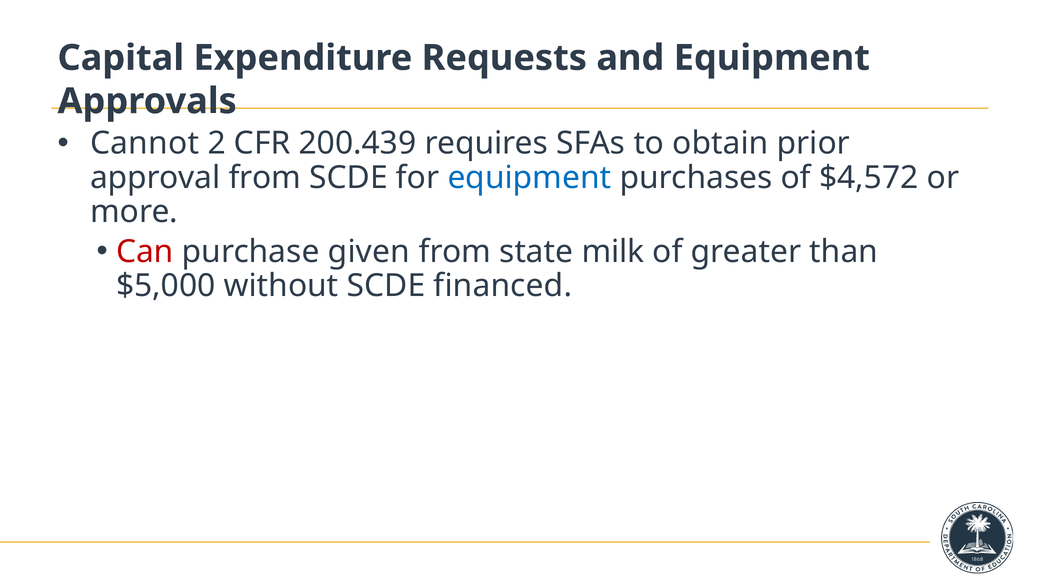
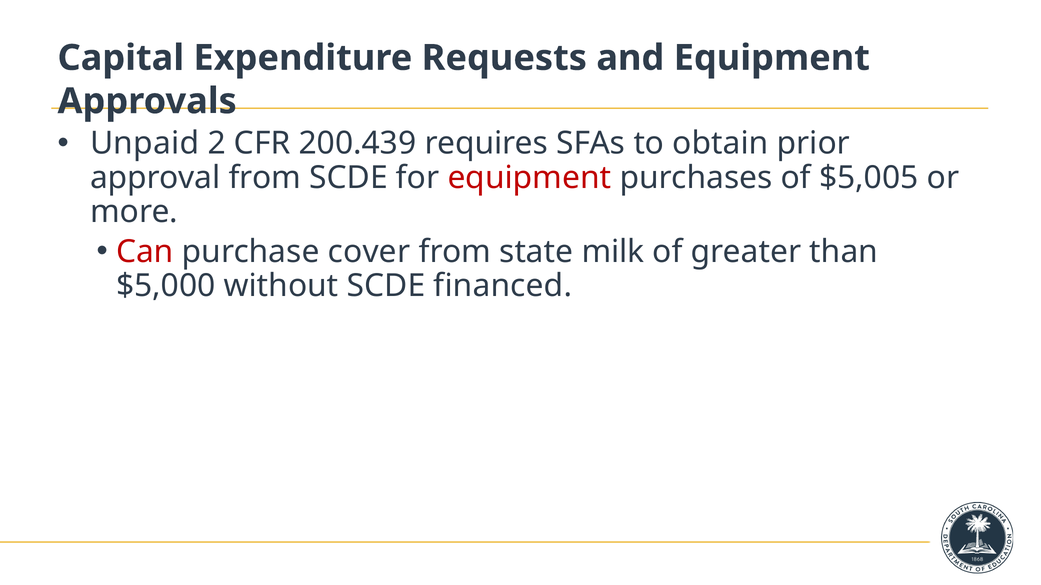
Cannot: Cannot -> Unpaid
equipment at (529, 178) colour: blue -> red
$4,572: $4,572 -> $5,005
given: given -> cover
